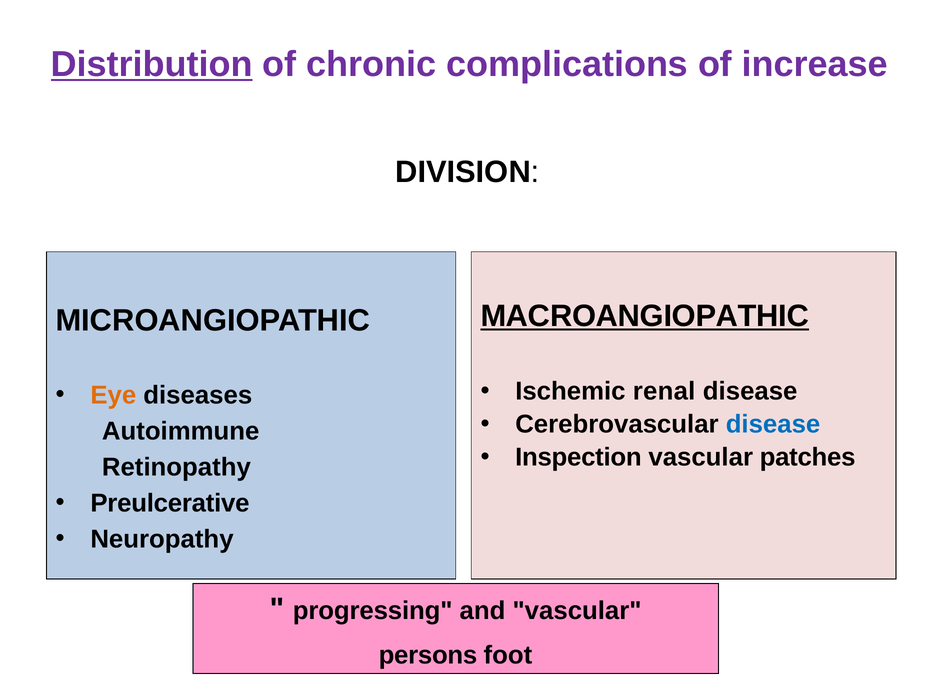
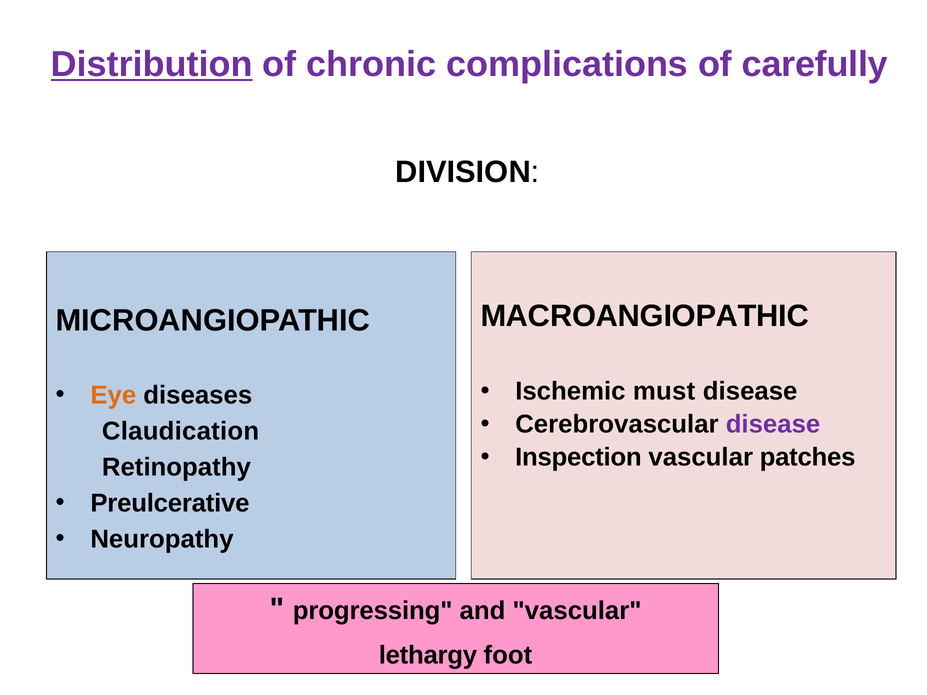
increase: increase -> carefully
MACROANGIOPATHIC underline: present -> none
renal: renal -> must
disease at (773, 424) colour: blue -> purple
Autoimmune: Autoimmune -> Claudication
persons: persons -> lethargy
